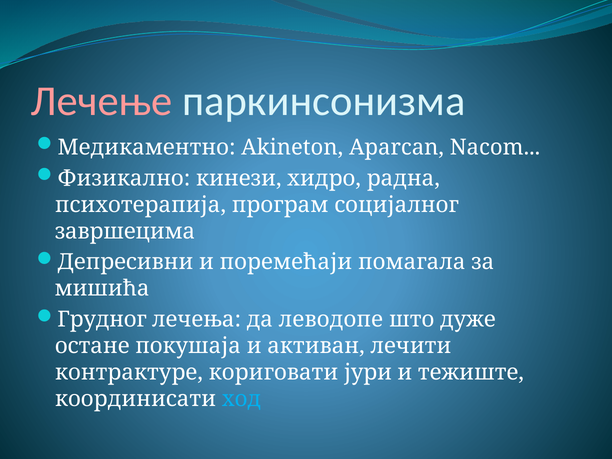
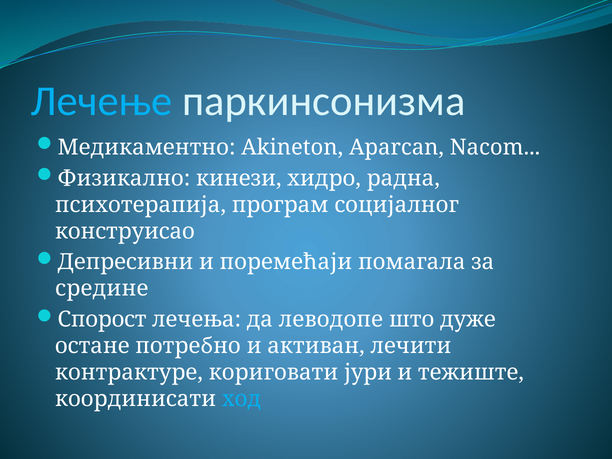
Лечење colour: pink -> light blue
завршецима: завршецима -> конструисао
мишића: мишића -> средине
Грудног: Грудног -> Спорост
покушаја: покушаја -> потребно
